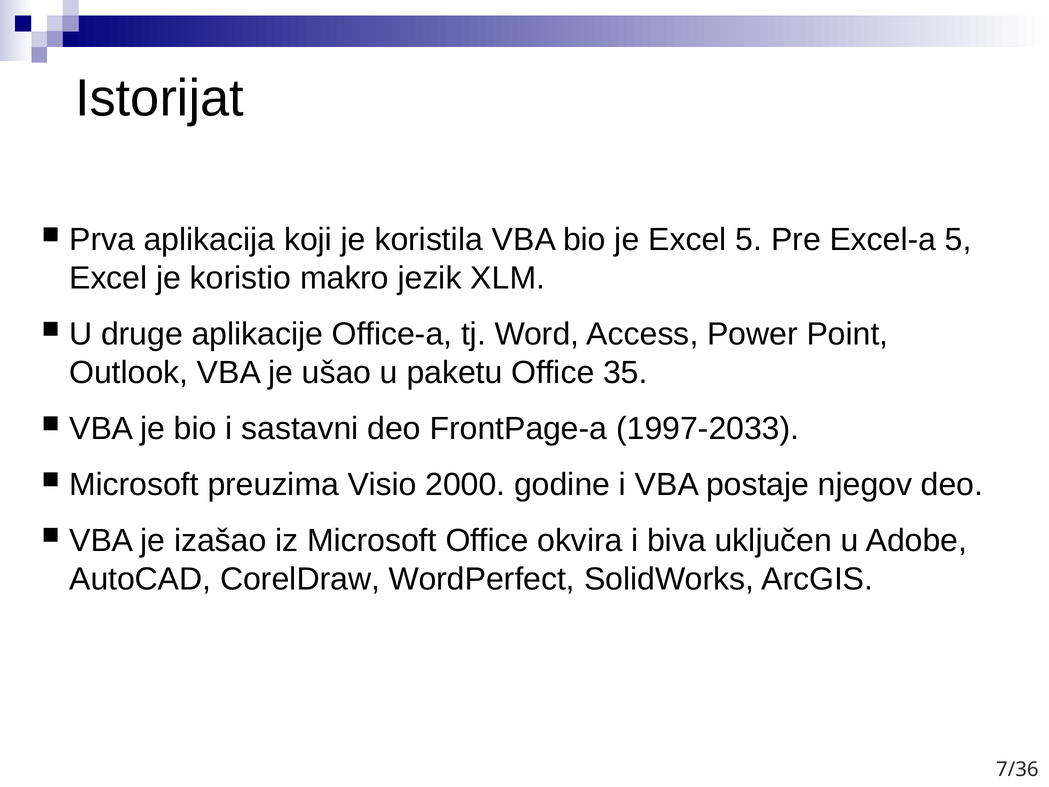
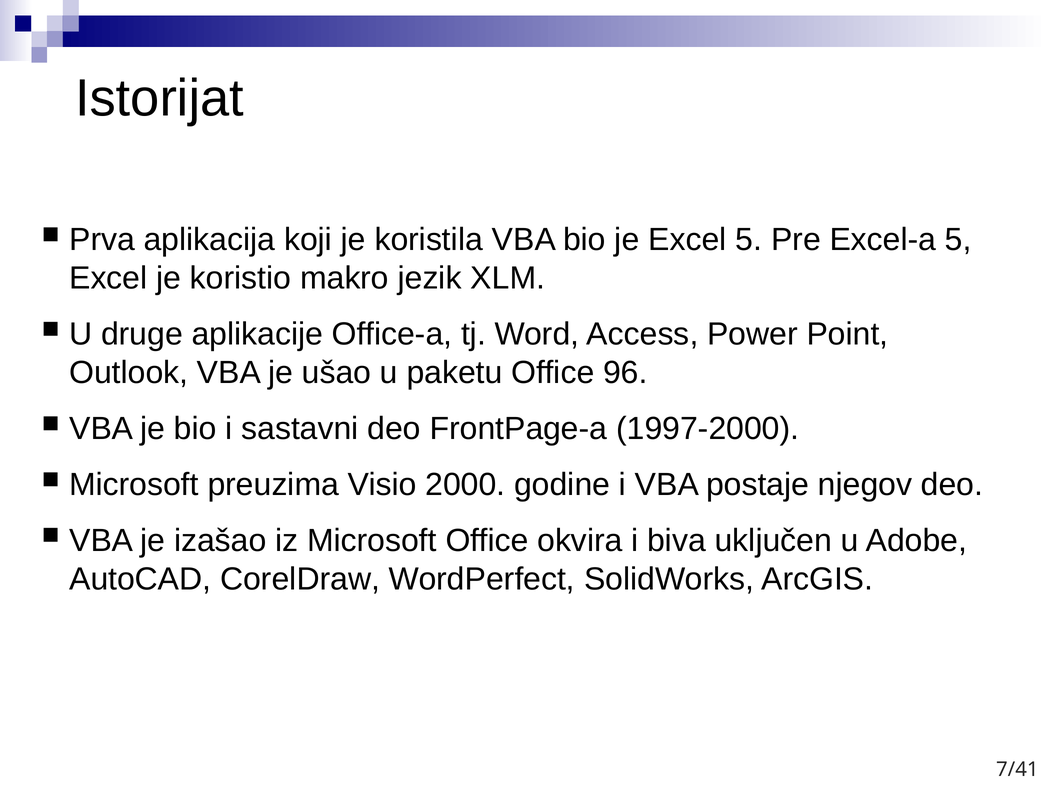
35: 35 -> 96
1997-2033: 1997-2033 -> 1997-2000
7/36: 7/36 -> 7/41
